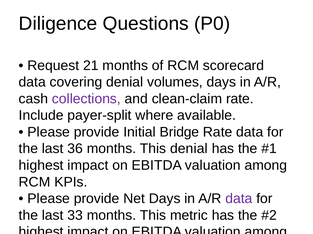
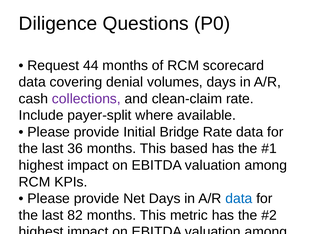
21: 21 -> 44
This denial: denial -> based
data at (239, 199) colour: purple -> blue
33: 33 -> 82
